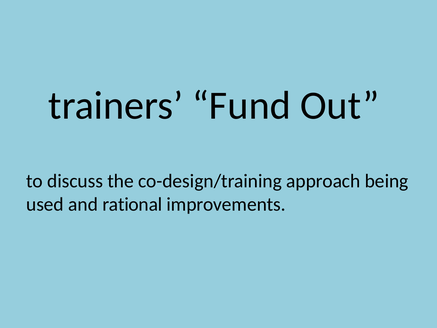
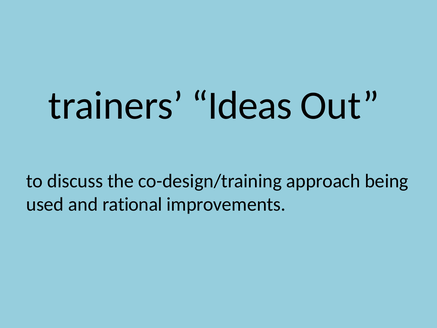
Fund: Fund -> Ideas
